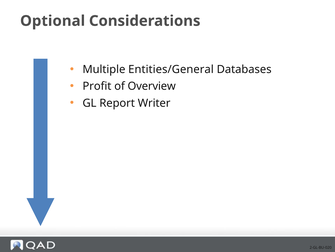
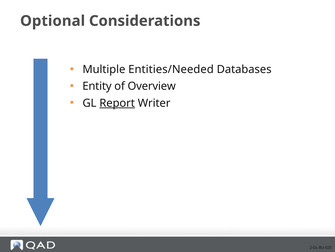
Entities/General: Entities/General -> Entities/Needed
Profit: Profit -> Entity
Report underline: none -> present
